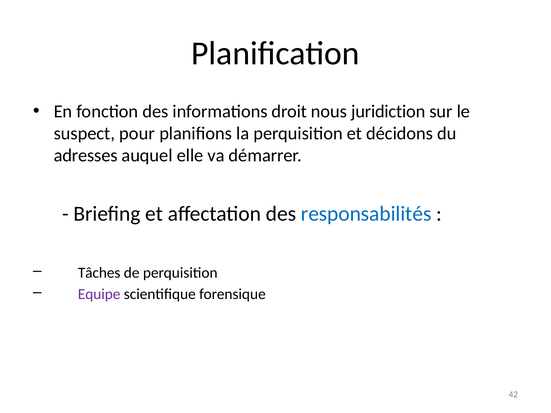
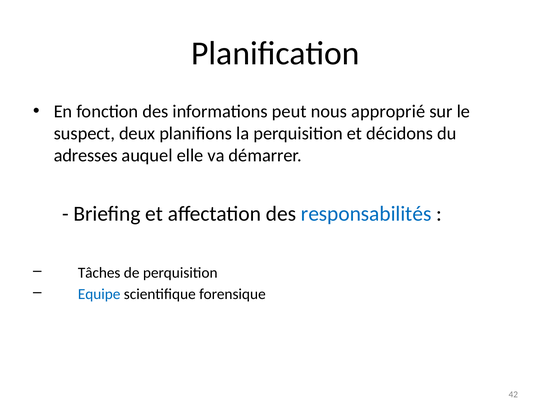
droit: droit -> peut
juridiction: juridiction -> approprié
pour: pour -> deux
Equipe colour: purple -> blue
